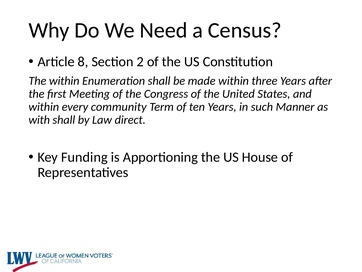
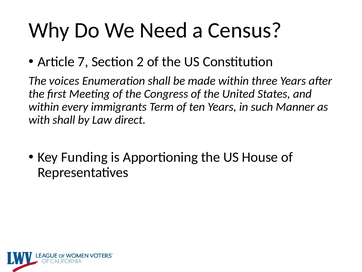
8: 8 -> 7
The within: within -> voices
community: community -> immigrants
